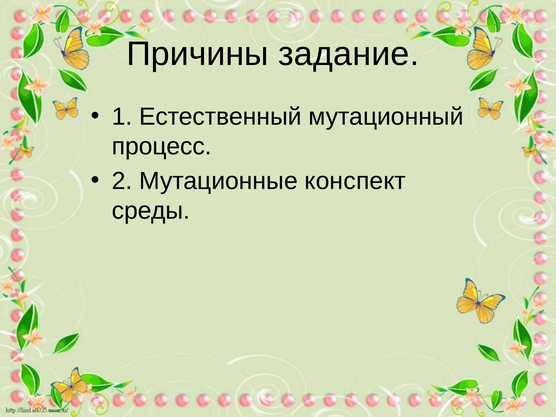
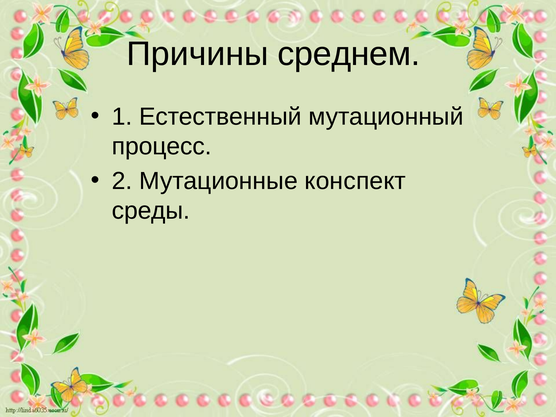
задание: задание -> среднем
